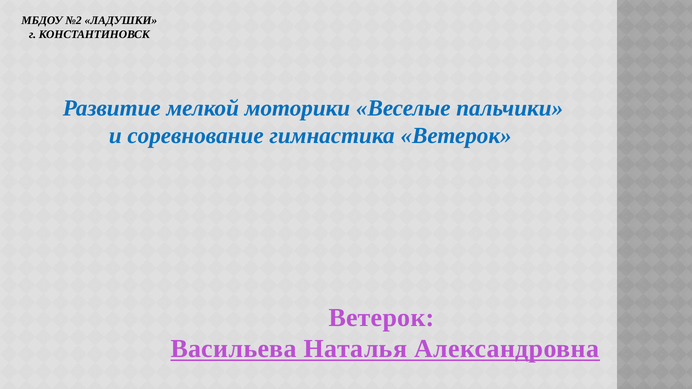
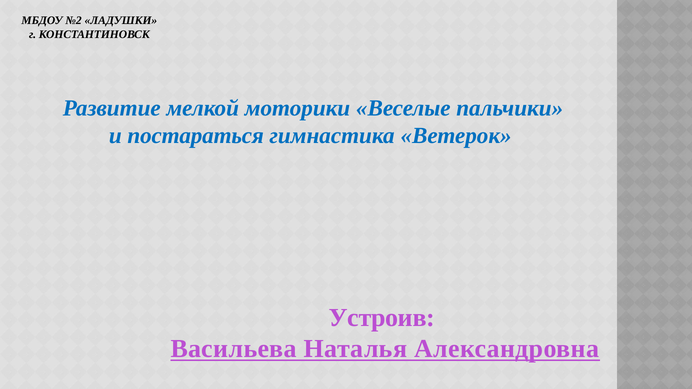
соревнование: соревнование -> постараться
Ветерок at (382, 318): Ветерок -> Устроив
